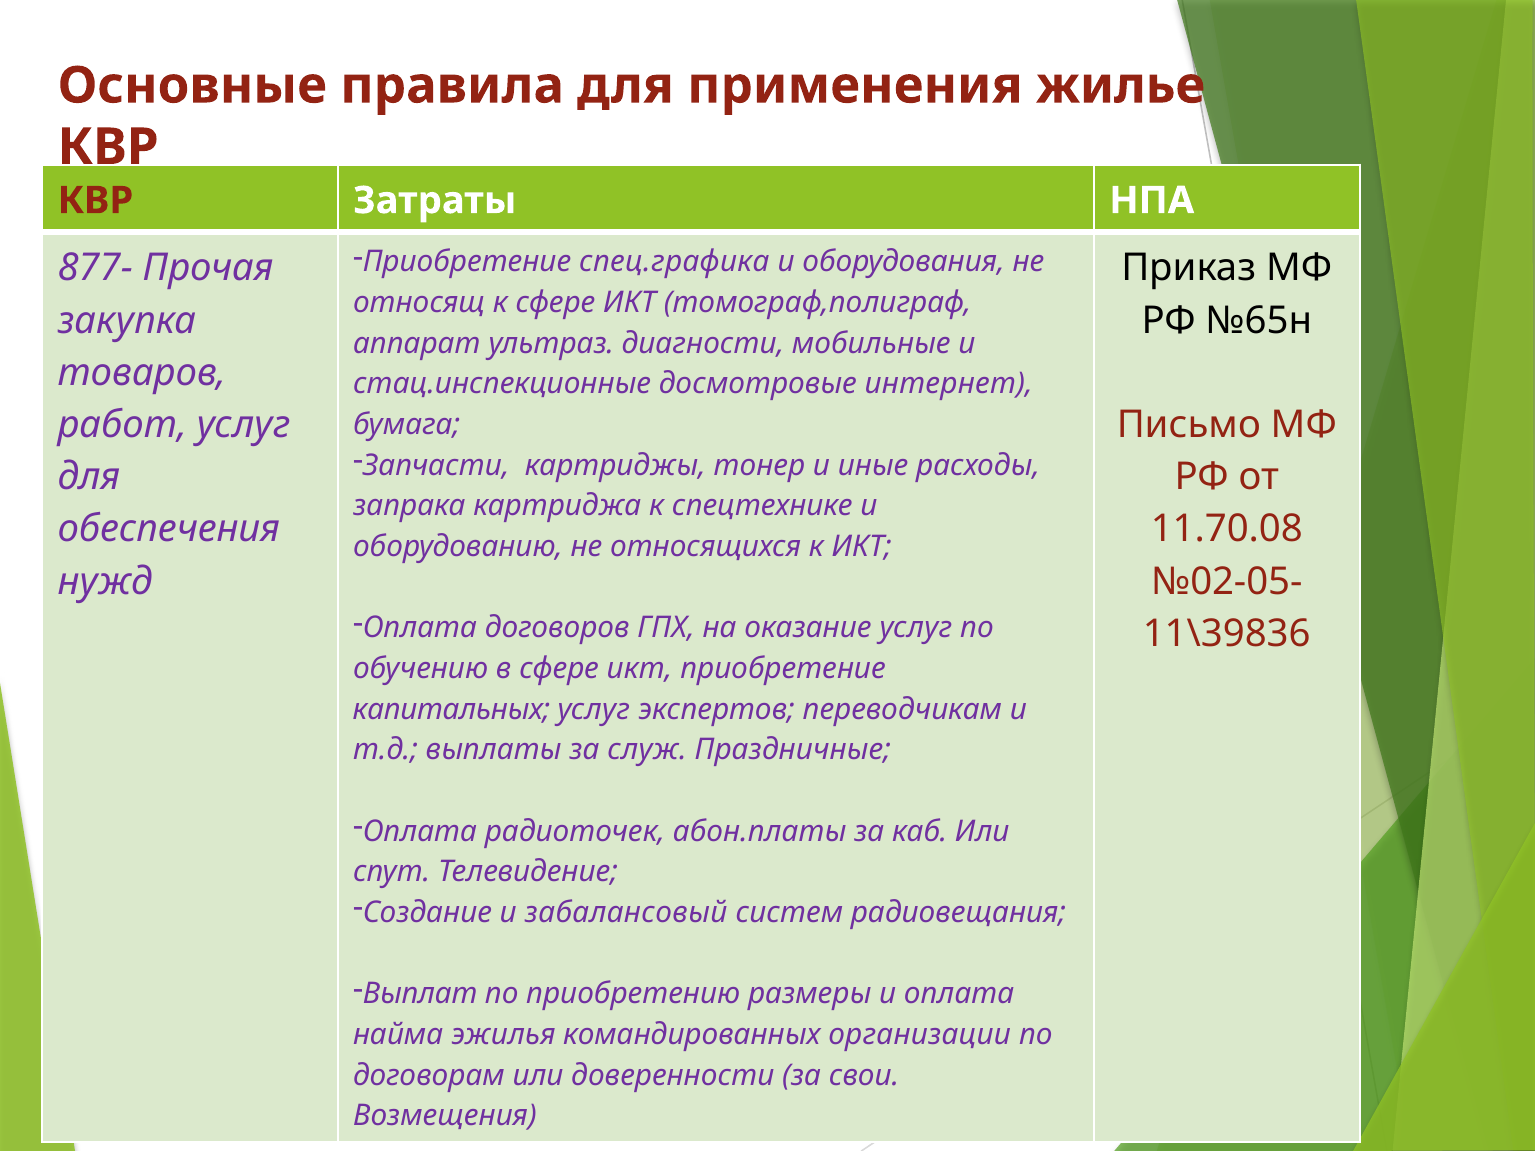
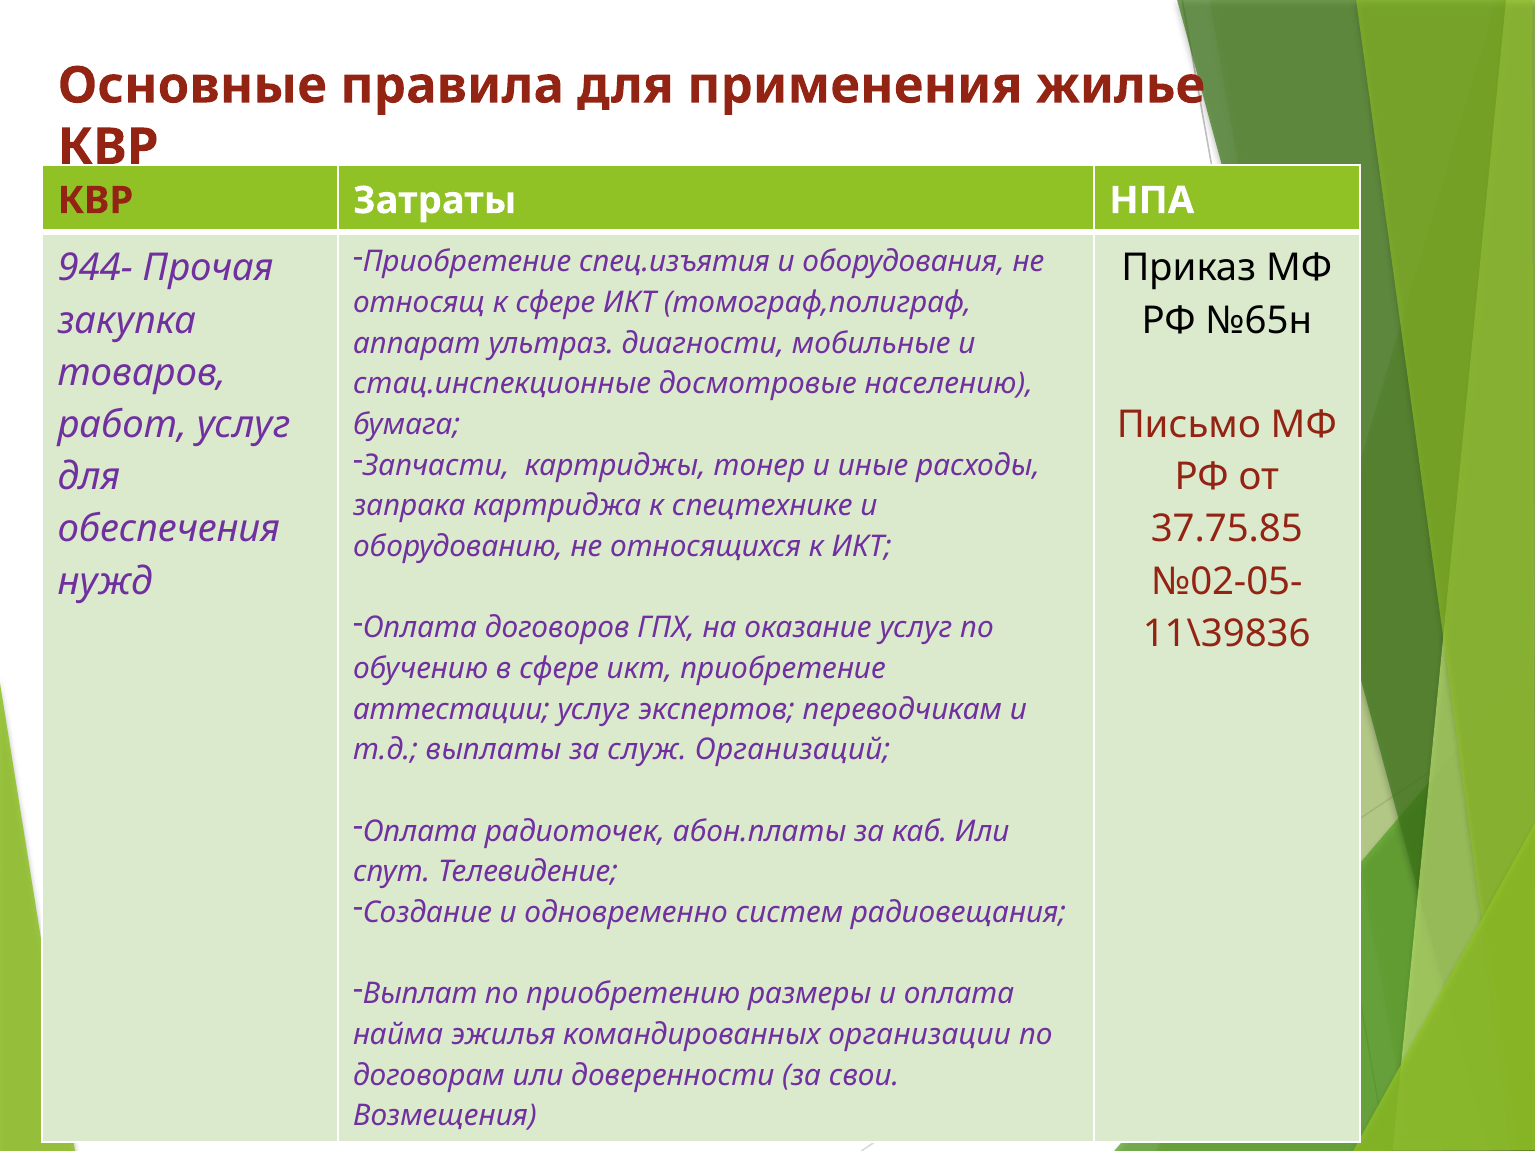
спец.графика: спец.графика -> спец.изъятия
877-: 877- -> 944-
интернет: интернет -> населению
11.70.08: 11.70.08 -> 37.75.85
капитальных: капитальных -> аттестации
Праздничные: Праздничные -> Организаций
забалансовый: забалансовый -> одновременно
